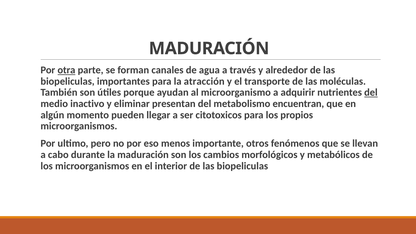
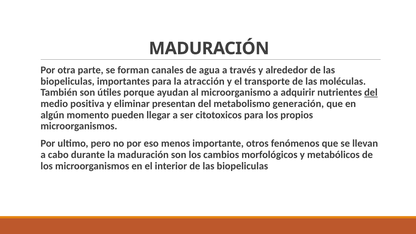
otra underline: present -> none
inactivo: inactivo -> positiva
encuentran: encuentran -> generación
